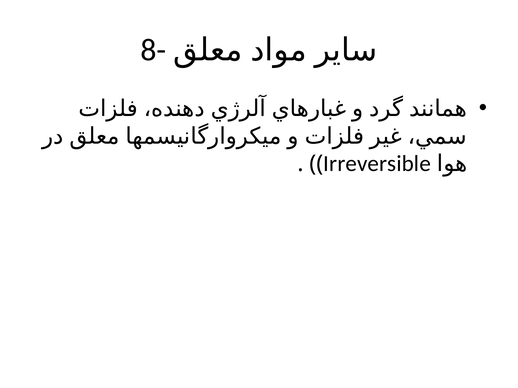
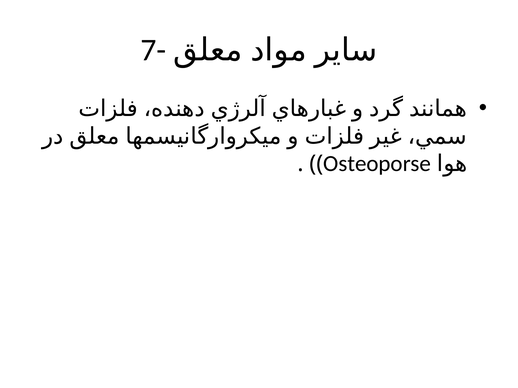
8-: 8- -> 7-
Irreversible: Irreversible -> Osteoporse
